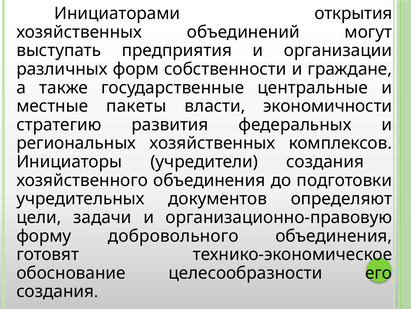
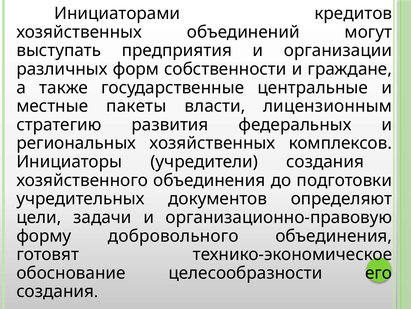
открытия: открытия -> кредитов
экономичности: экономичности -> лицензионным
